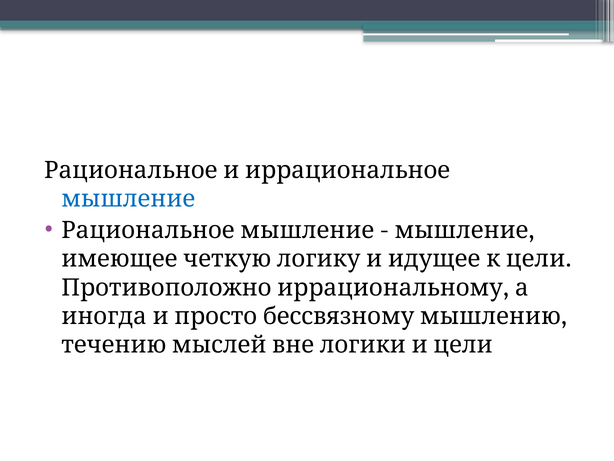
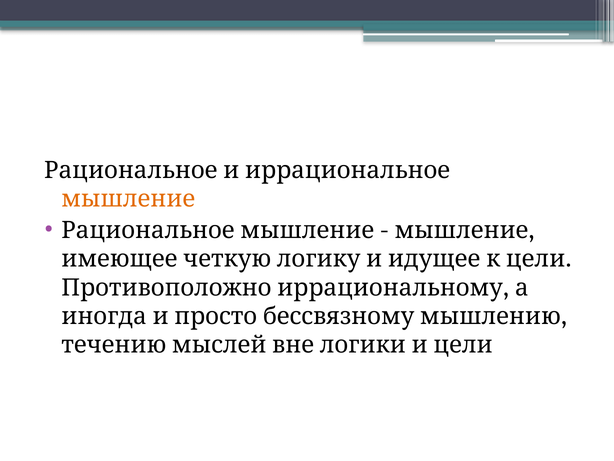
мышление at (128, 199) colour: blue -> orange
